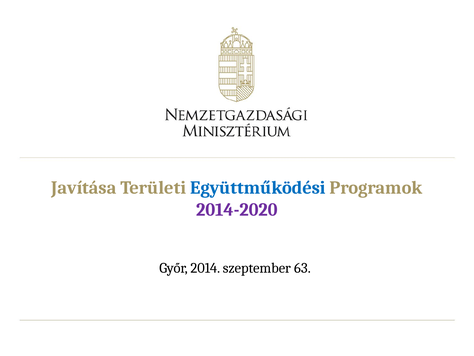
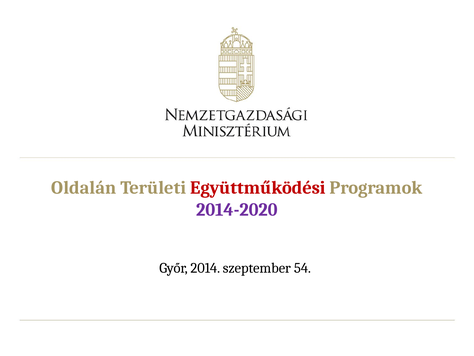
Javítása: Javítása -> Oldalán
Együttműködési colour: blue -> red
63: 63 -> 54
